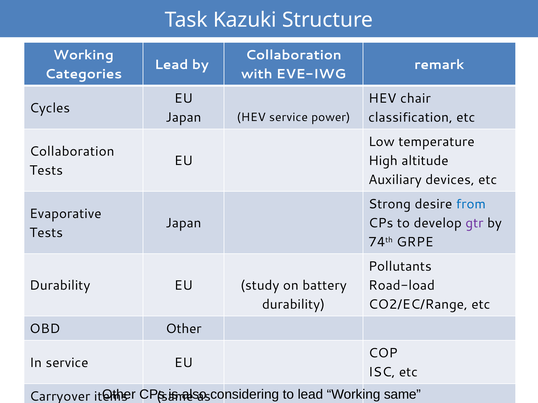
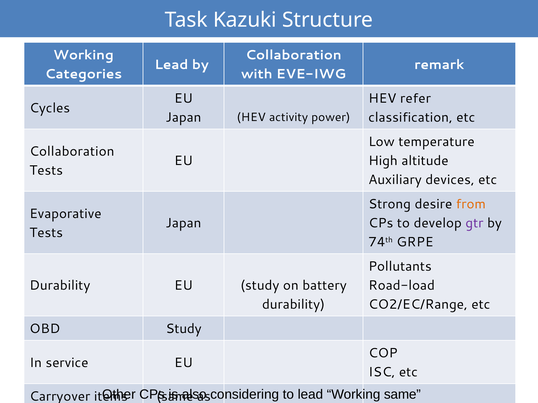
chair: chair -> refer
HEV service: service -> activity
from at (471, 204) colour: blue -> orange
OBD Other: Other -> Study
